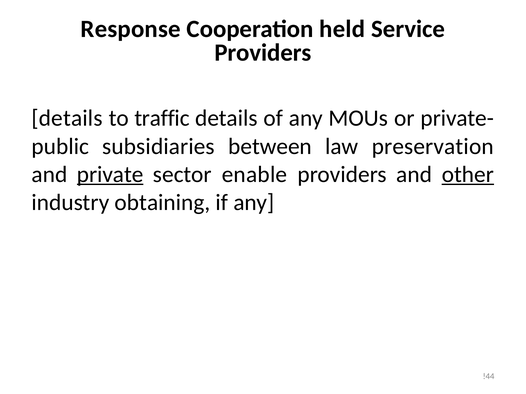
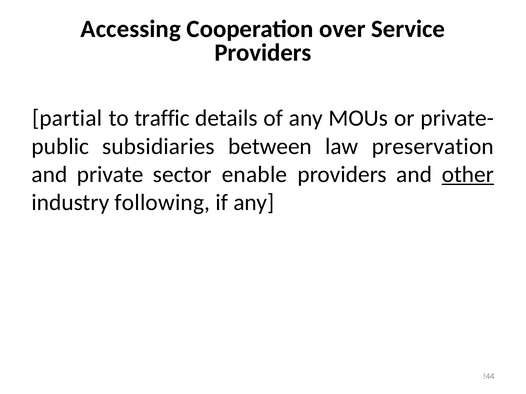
Response: Response -> Accessing
held: held -> over
details at (67, 118): details -> partial
private underline: present -> none
obtaining: obtaining -> following
